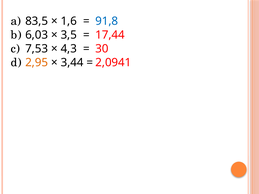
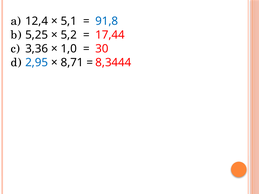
83,5: 83,5 -> 12,4
1,6: 1,6 -> 5,1
6,03: 6,03 -> 5,25
3,5: 3,5 -> 5,2
7,53: 7,53 -> 3,36
4,3: 4,3 -> 1,0
2,95 colour: orange -> blue
3,44: 3,44 -> 8,71
2,0941: 2,0941 -> 8,3444
